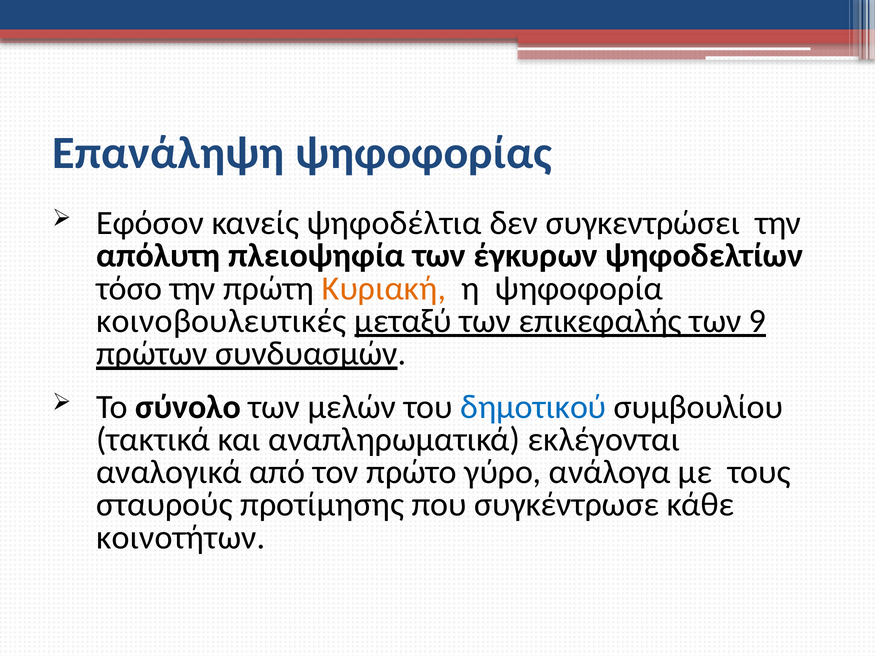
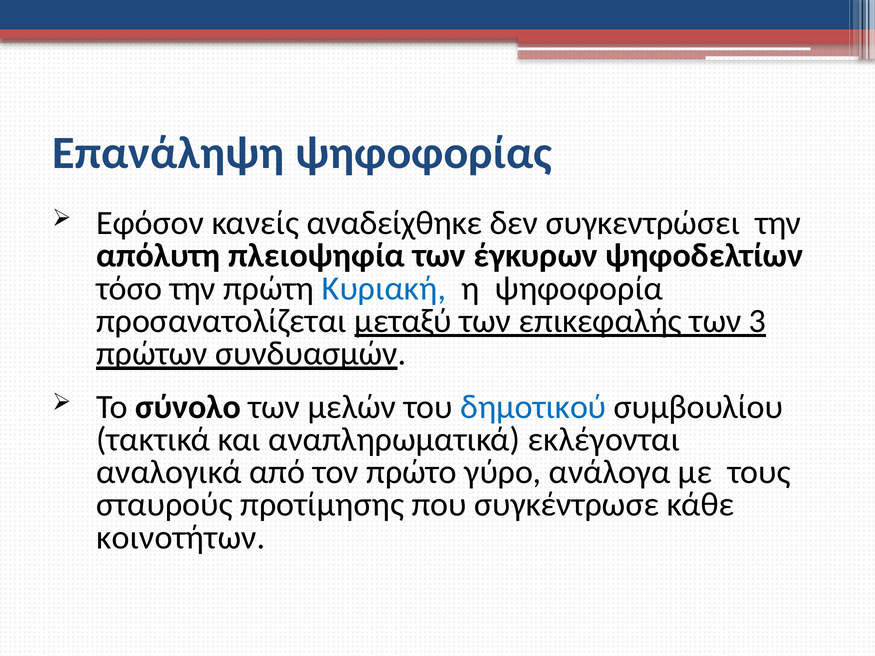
ψηφοδέλτια: ψηφοδέλτια -> αναδείχθηκε
Κυριακή colour: orange -> blue
κοινοβουλευτικές: κοινοβουλευτικές -> προσανατολίζεται
9: 9 -> 3
